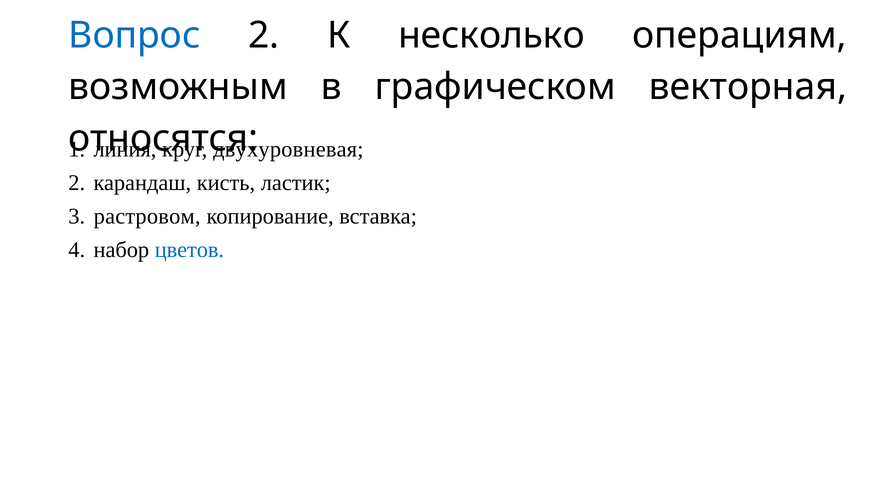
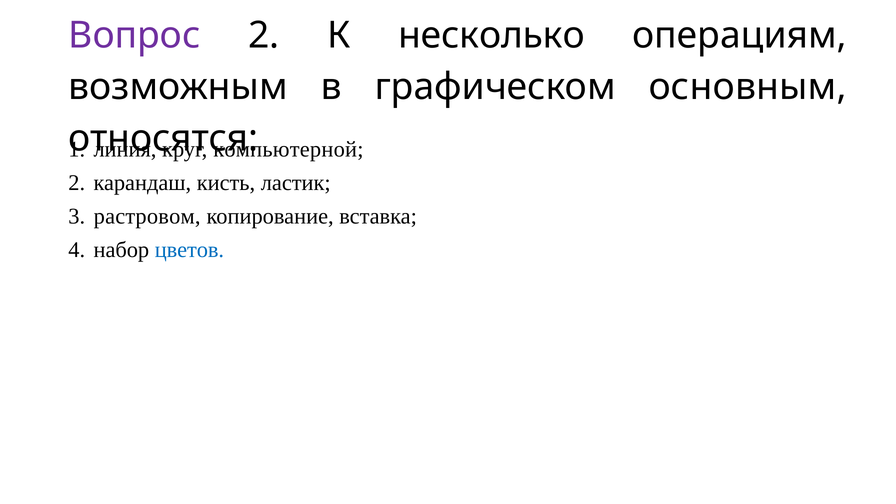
Вопрос colour: blue -> purple
векторная: векторная -> основным
двухуровневая: двухуровневая -> компьютерной
